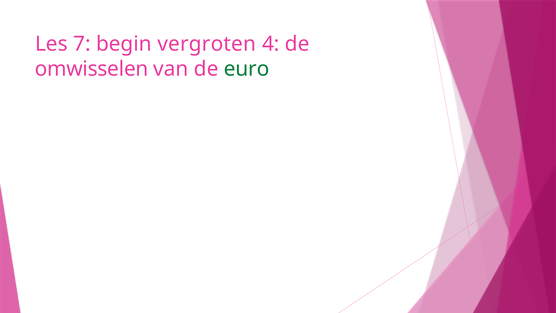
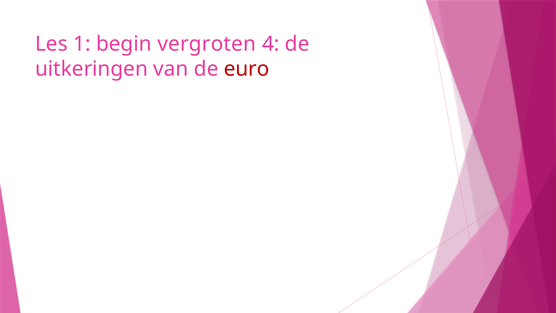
7: 7 -> 1
omwisselen: omwisselen -> uitkeringen
euro colour: green -> red
